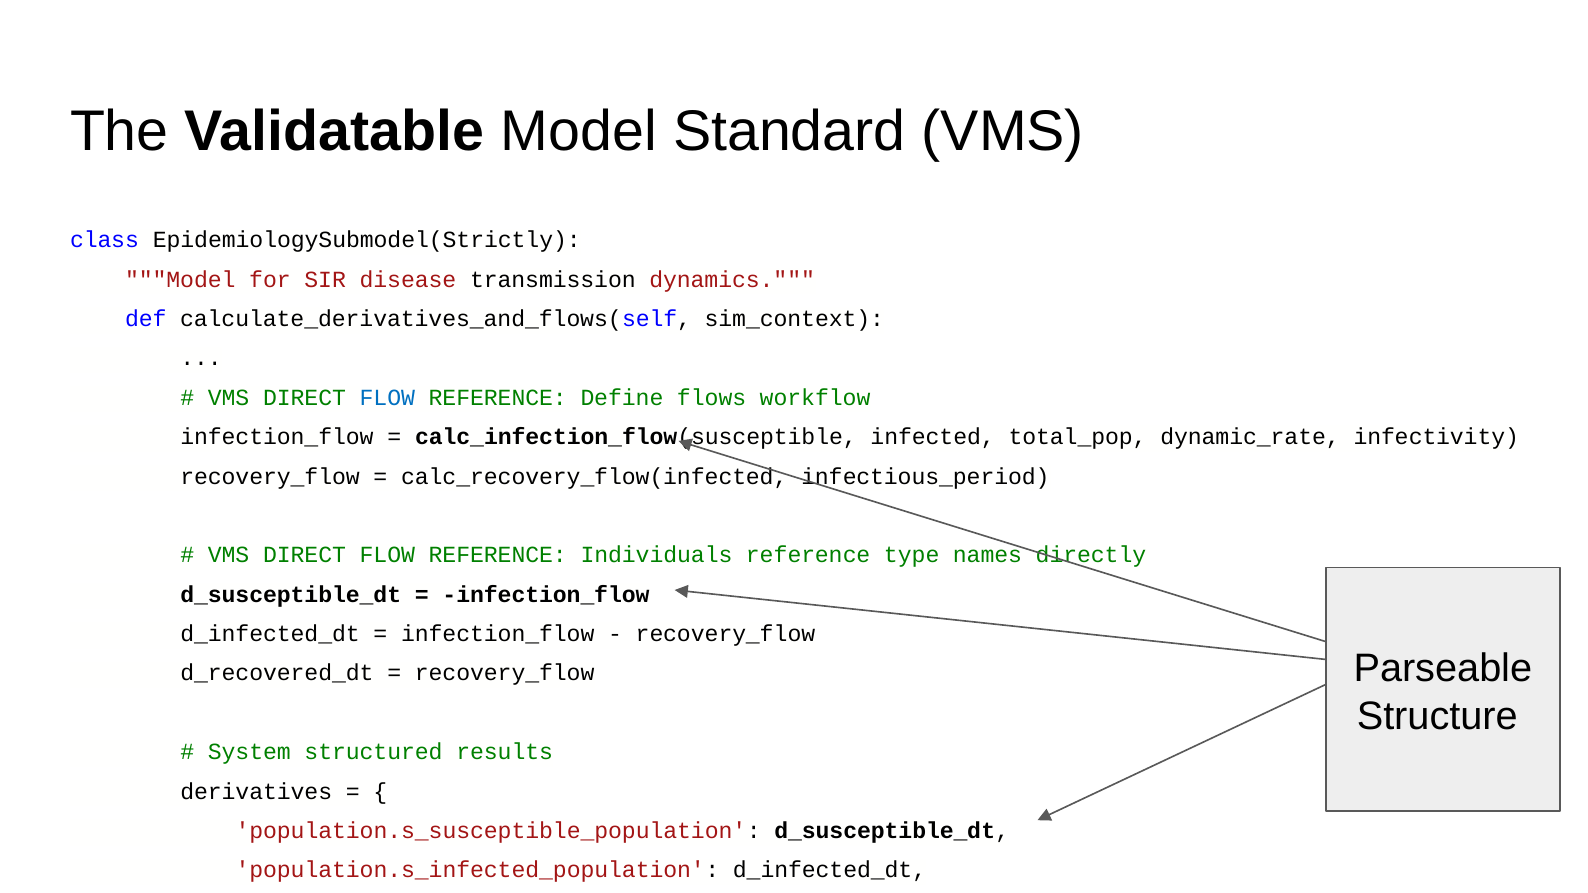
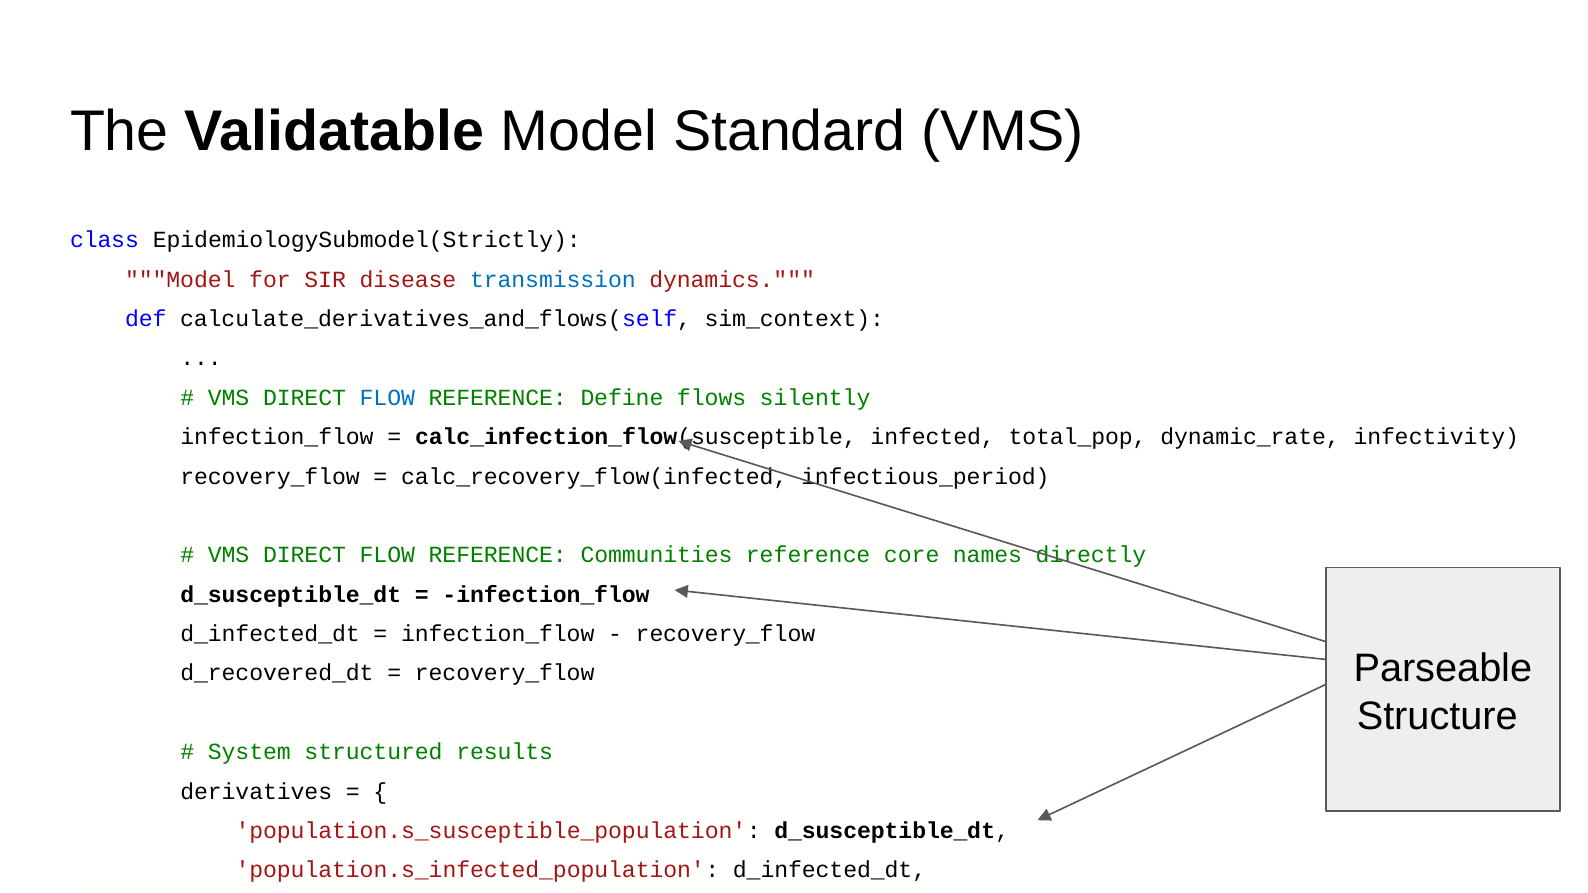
transmission colour: black -> blue
workflow: workflow -> silently
Individuals: Individuals -> Communities
type: type -> core
